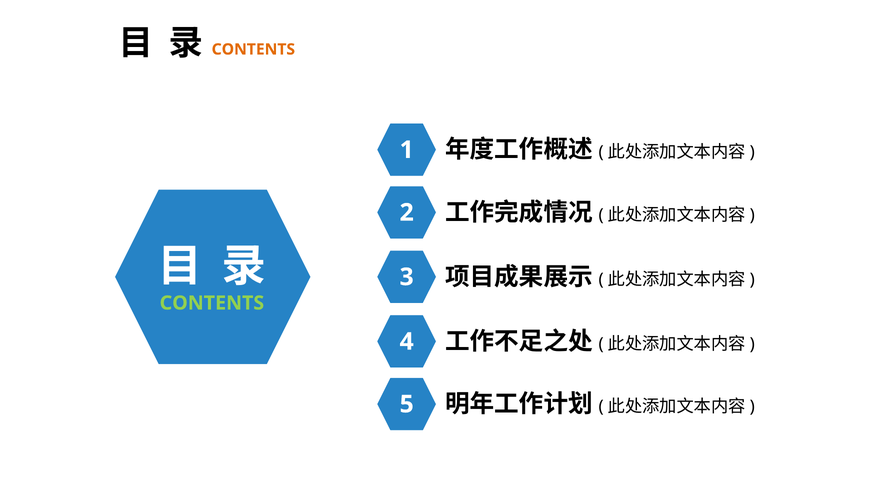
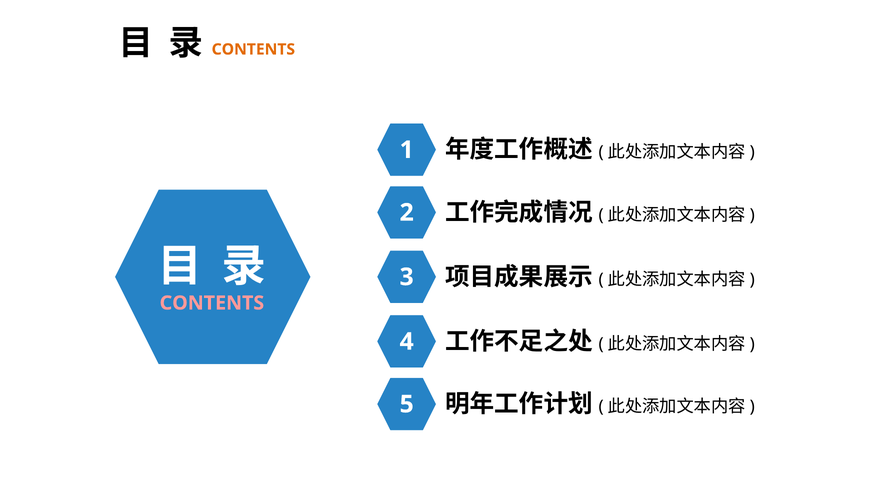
CONTENTS at (212, 303) colour: light green -> pink
